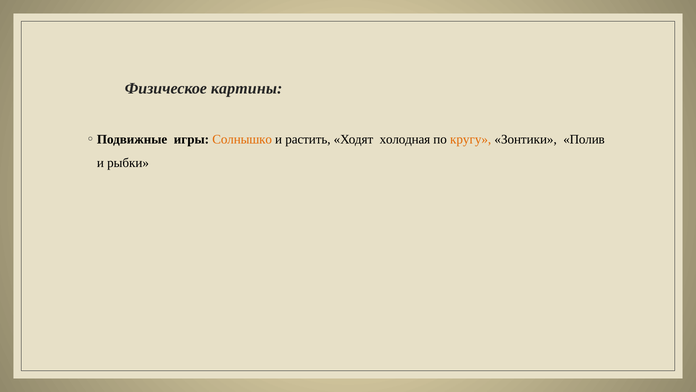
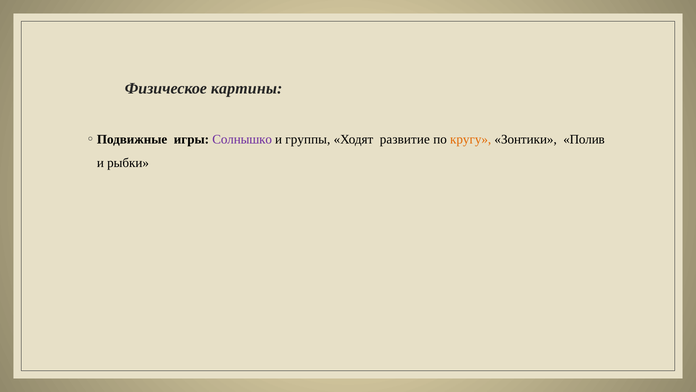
Солнышко colour: orange -> purple
растить: растить -> группы
холодная: холодная -> развитие
